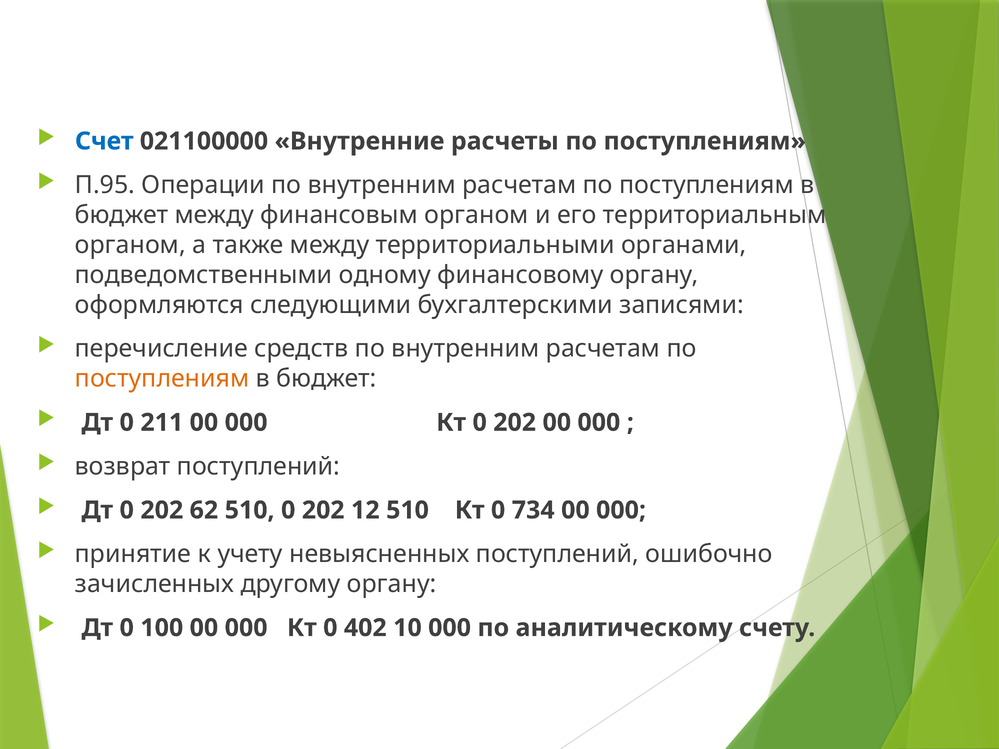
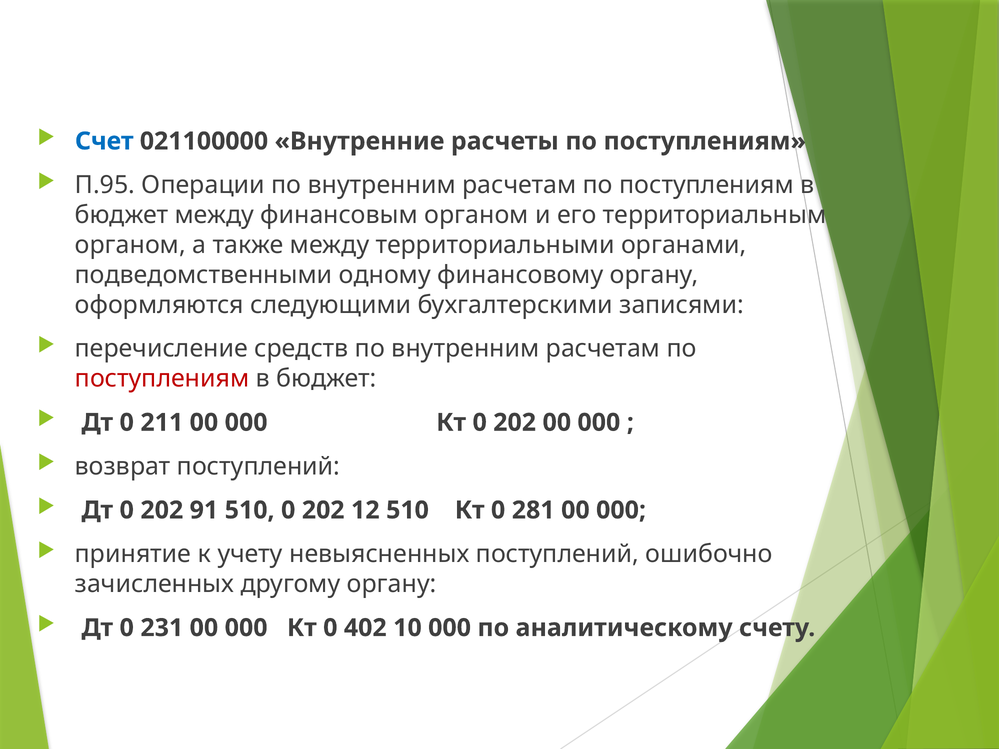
поступлениям at (162, 379) colour: orange -> red
62: 62 -> 91
734: 734 -> 281
100: 100 -> 231
